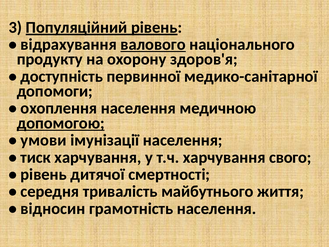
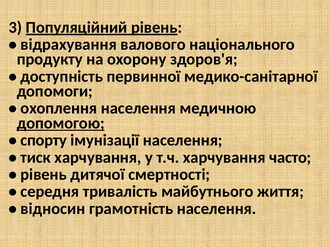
валового underline: present -> none
умови: умови -> спорту
свого: свого -> часто
